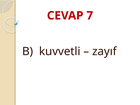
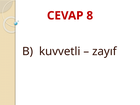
7: 7 -> 8
